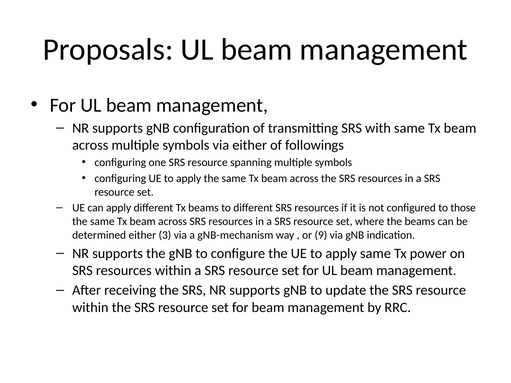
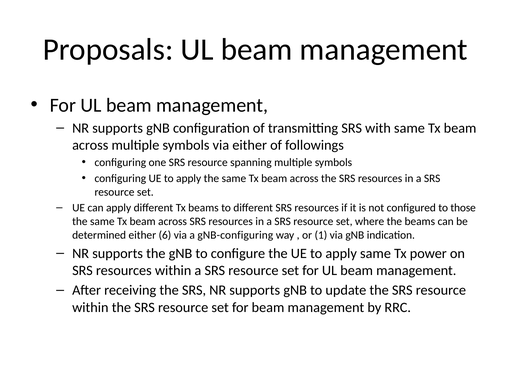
3: 3 -> 6
gNB-mechanism: gNB-mechanism -> gNB-configuring
9: 9 -> 1
